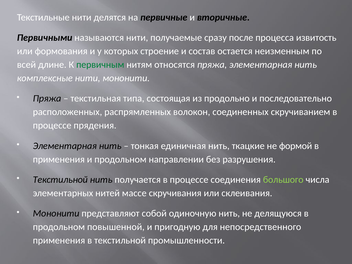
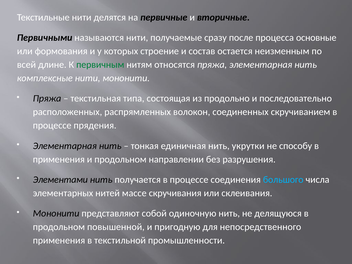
извитость: извитость -> основные
ткацкие: ткацкие -> укрутки
формой: формой -> способу
Текстильной at (60, 180): Текстильной -> Элементами
большого colour: light green -> light blue
